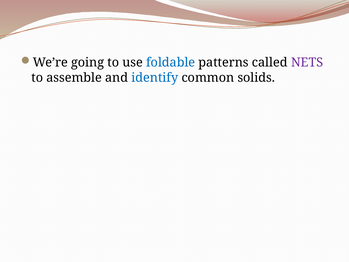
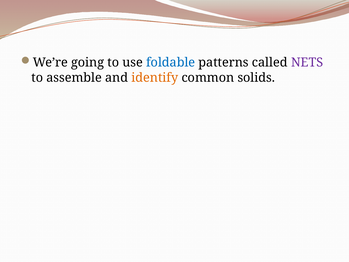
identify colour: blue -> orange
